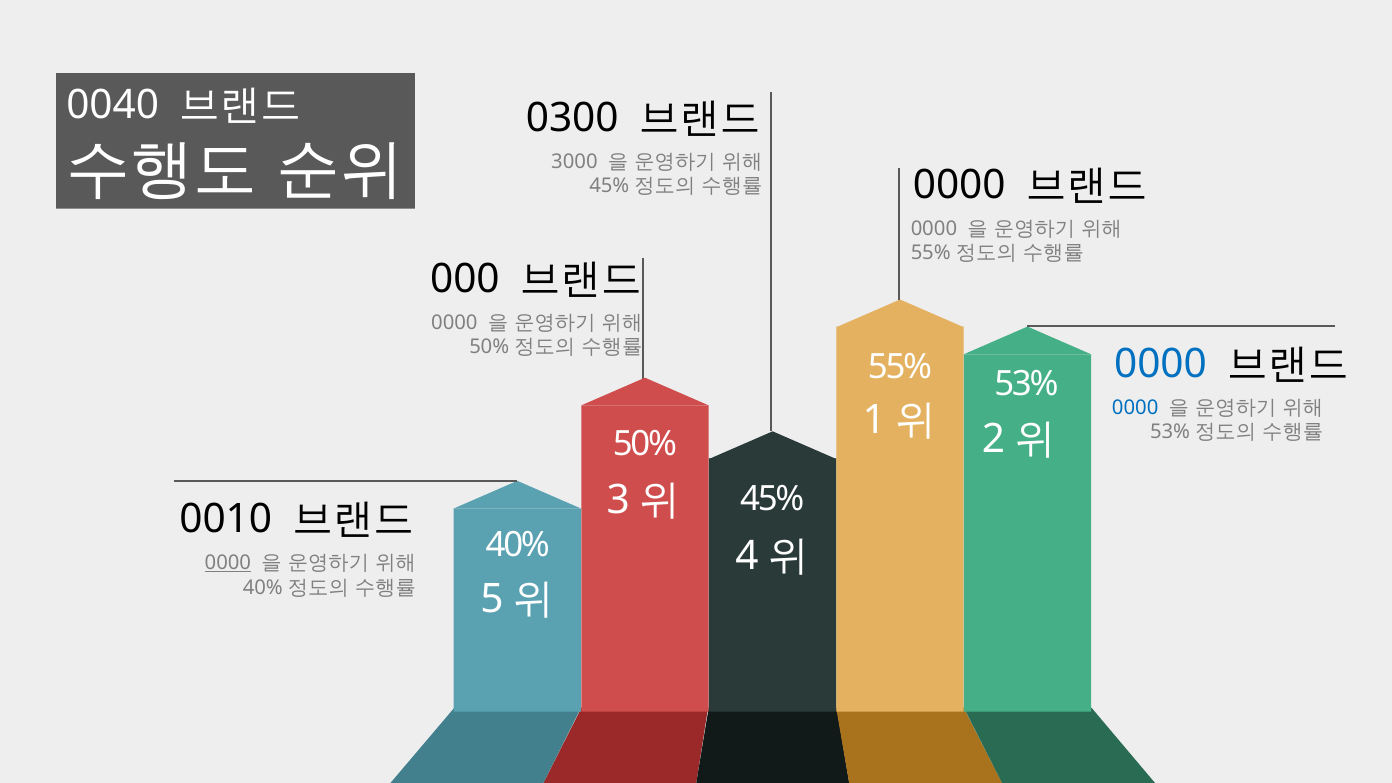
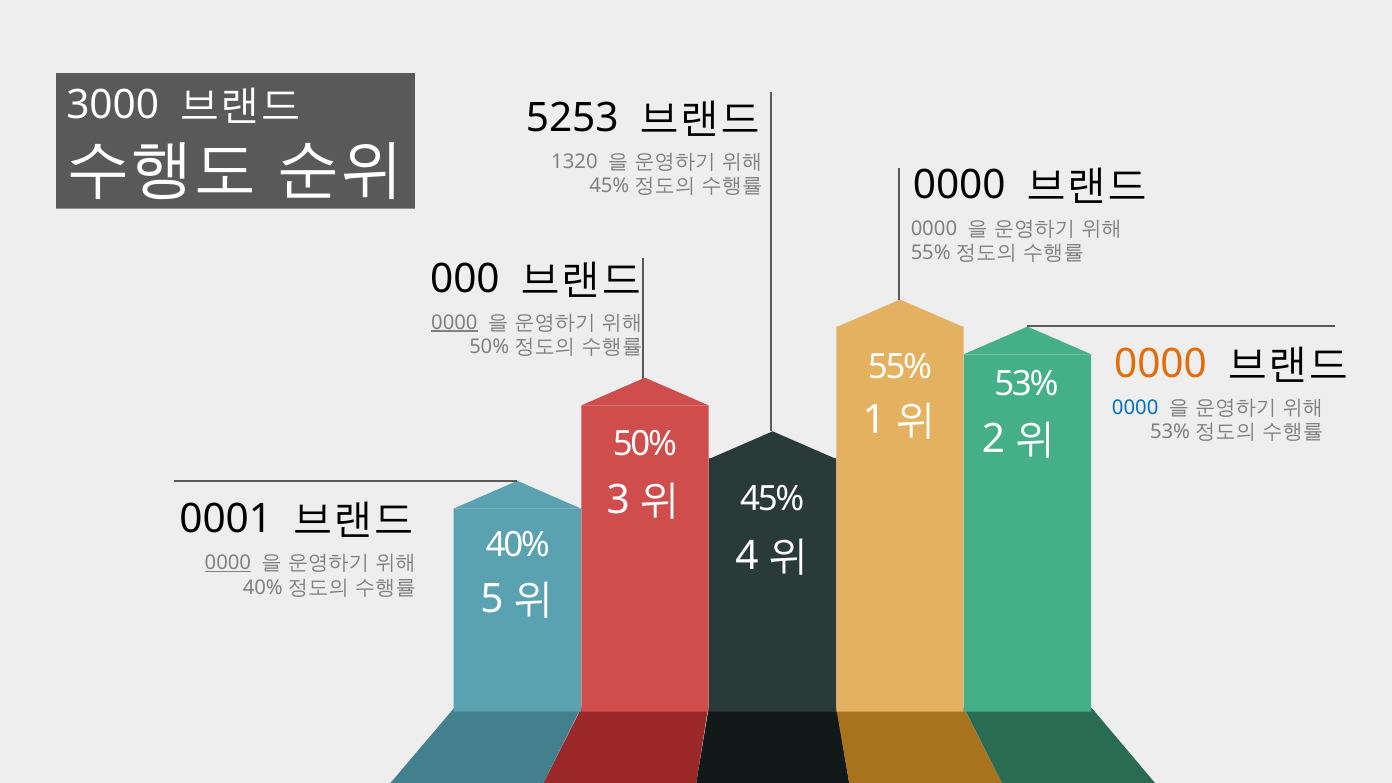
0040: 0040 -> 3000
0300: 0300 -> 5253
3000: 3000 -> 1320
0000 at (454, 322) underline: none -> present
0000 at (1160, 364) colour: blue -> orange
0010: 0010 -> 0001
